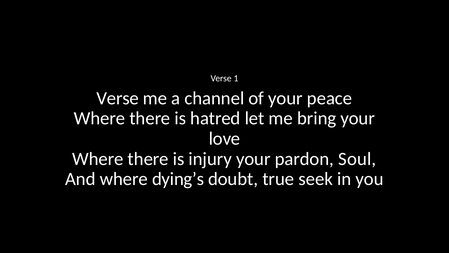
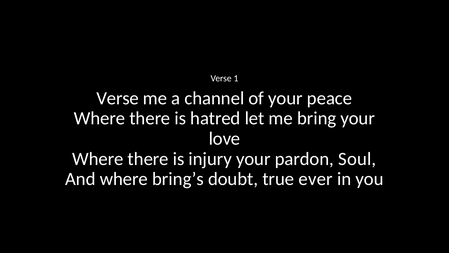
dying’s: dying’s -> bring’s
seek: seek -> ever
